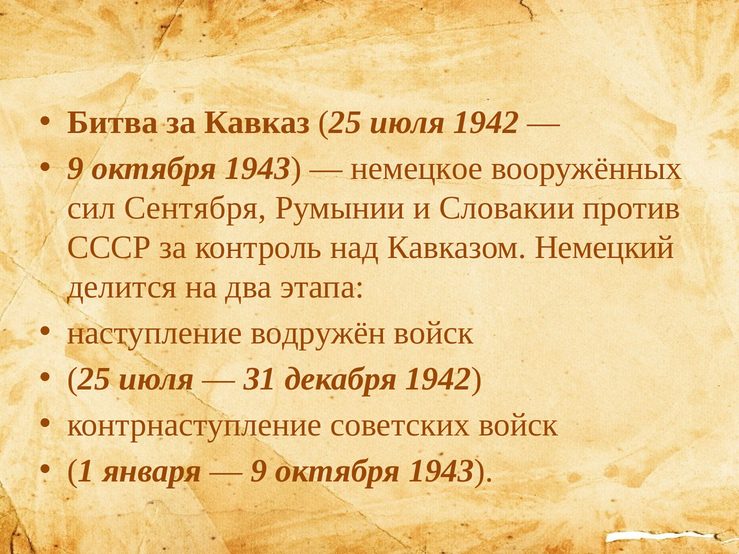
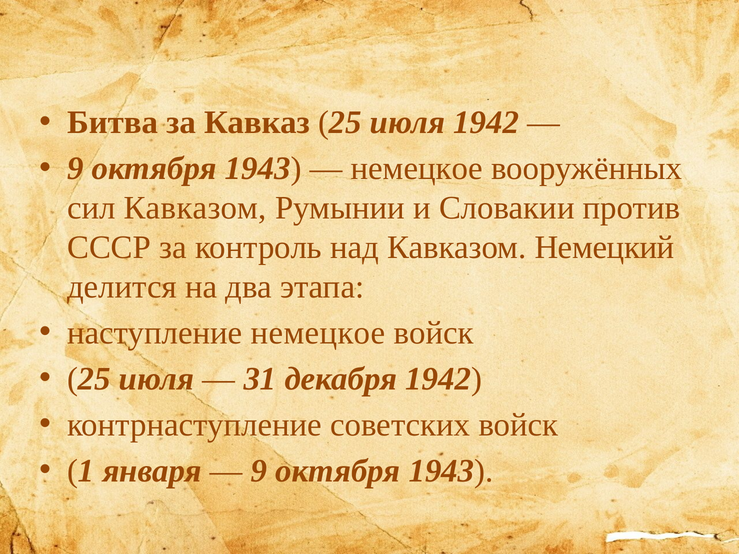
сил Сентября: Сентября -> Кавказом
наступление водружён: водружён -> немецкое
